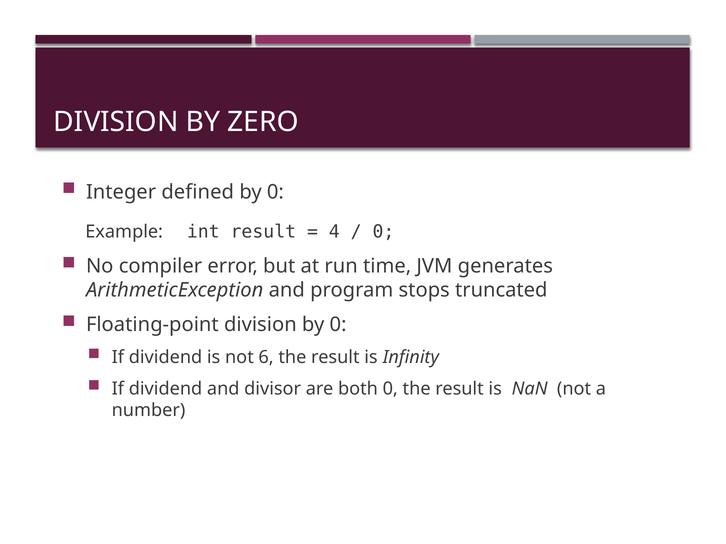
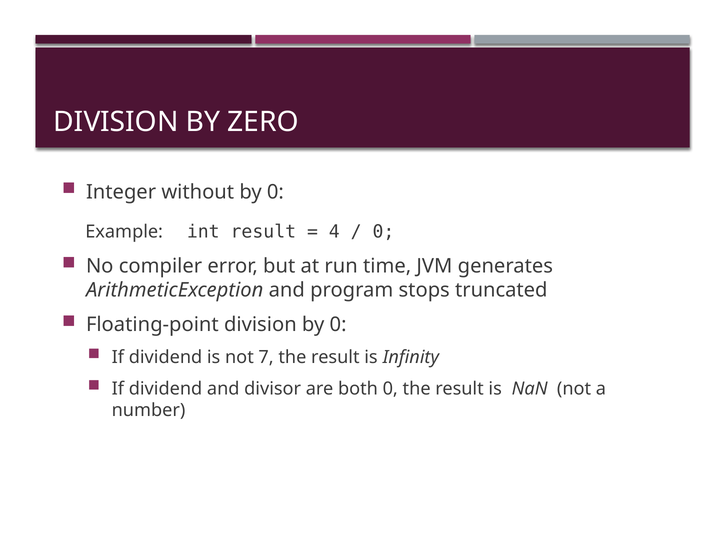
defined: defined -> without
6: 6 -> 7
